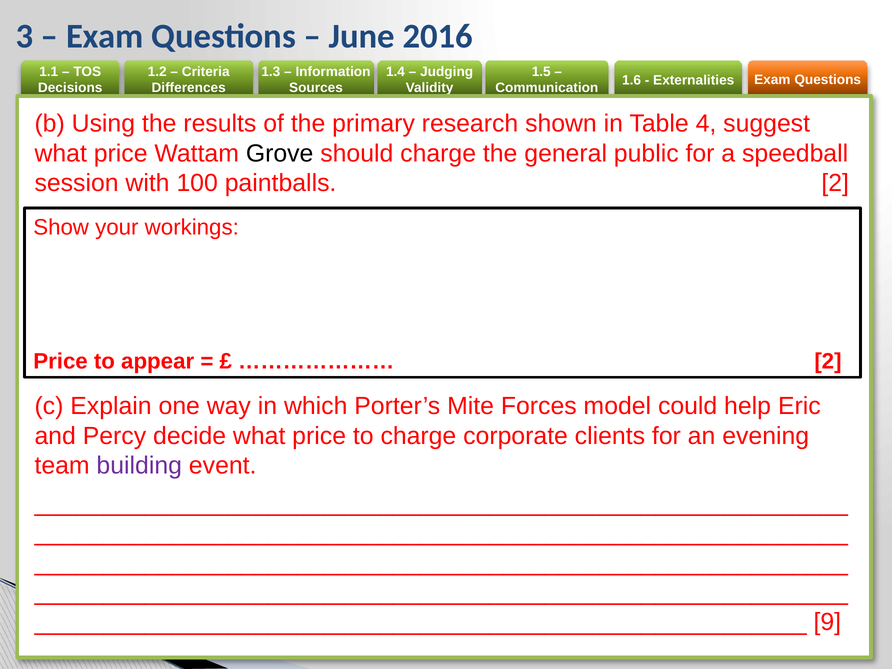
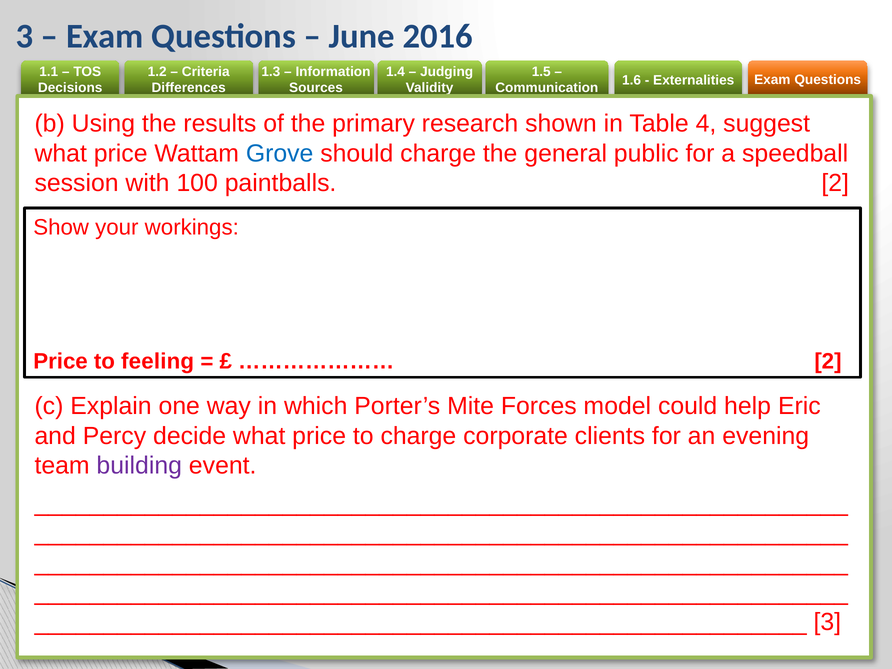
Grove colour: black -> blue
appear: appear -> feeling
9 at (827, 622): 9 -> 3
